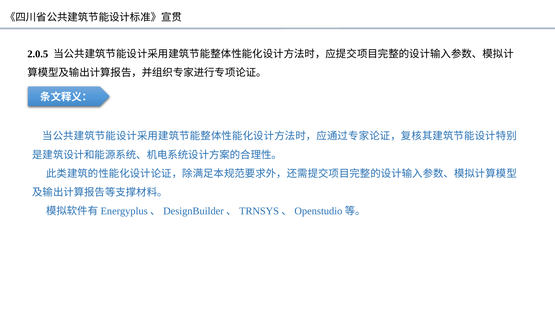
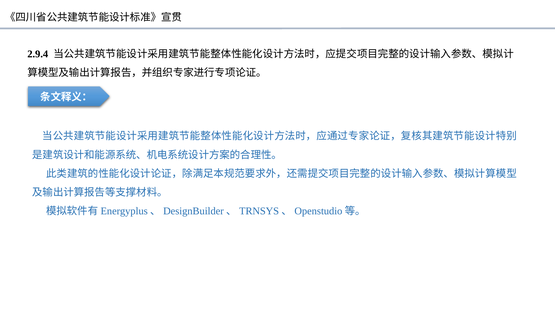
2.0.5: 2.0.5 -> 2.9.4
